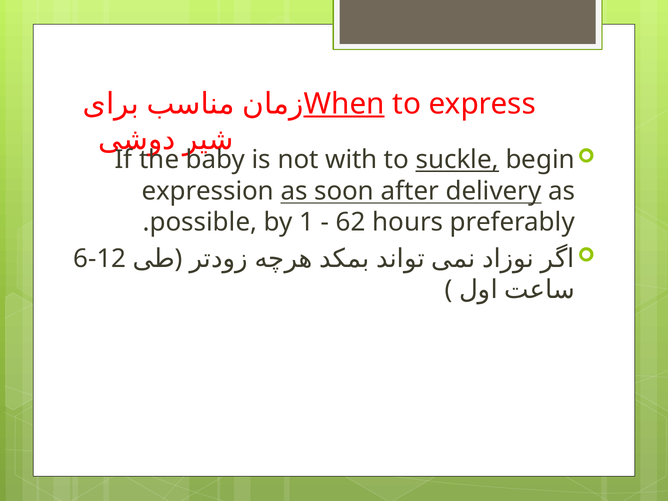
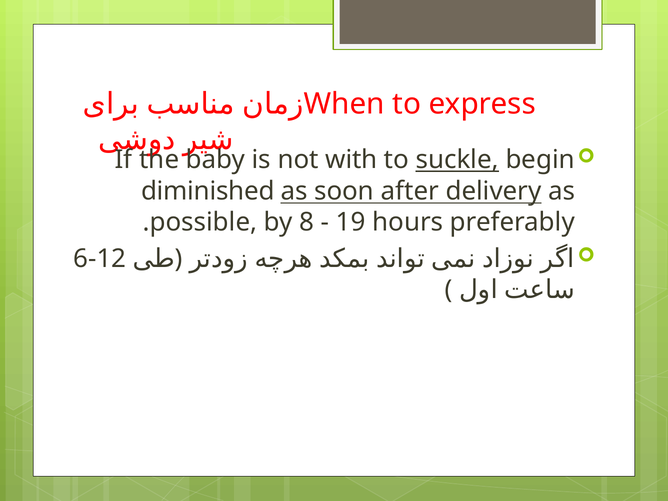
When underline: present -> none
expression: expression -> diminished
1: 1 -> 8
62: 62 -> 19
